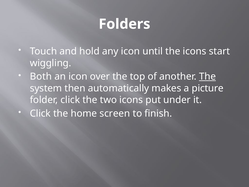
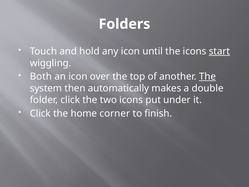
start underline: none -> present
picture: picture -> double
screen: screen -> corner
